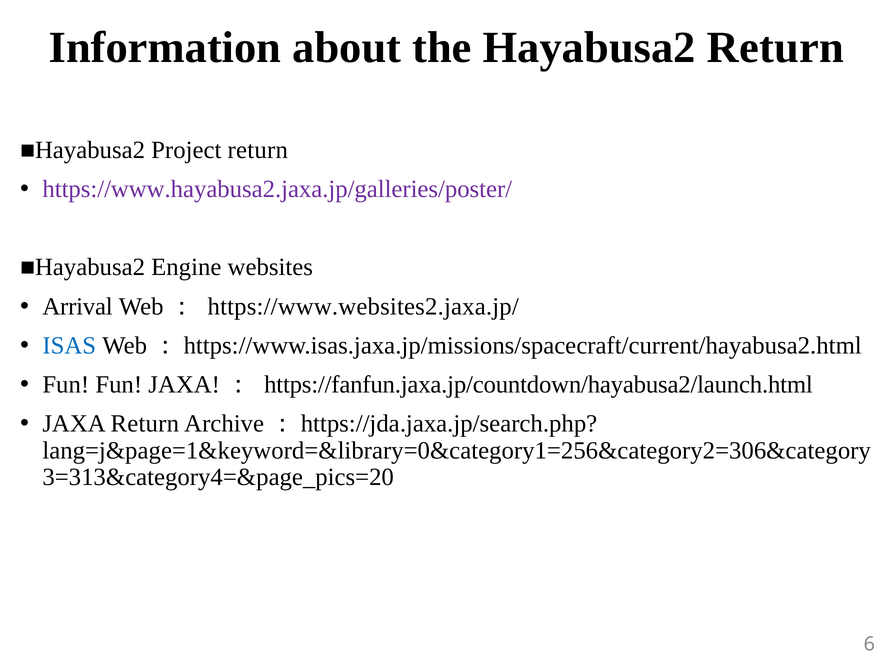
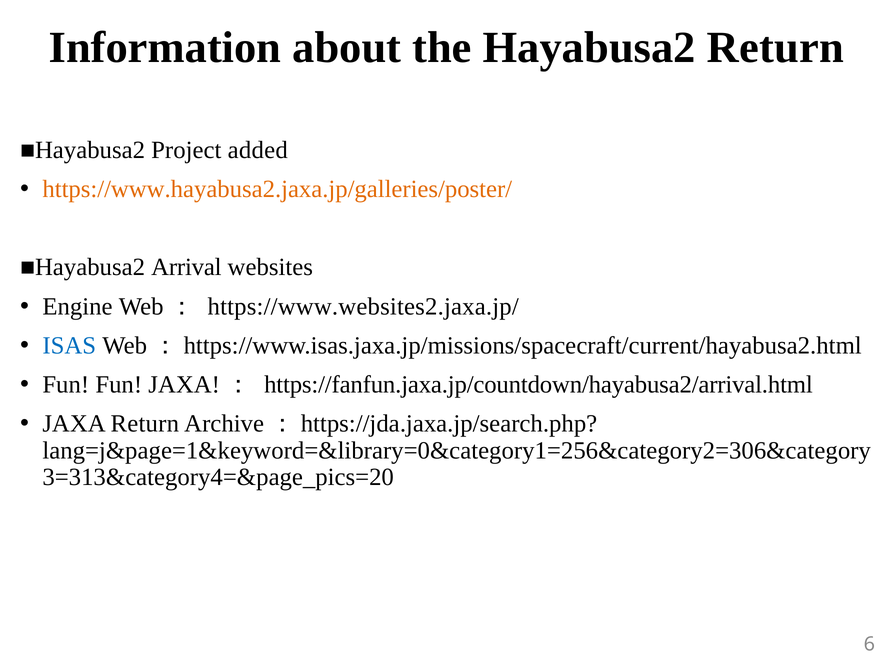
Project return: return -> added
https://www.hayabusa2.jaxa.jp/galleries/poster/ colour: purple -> orange
Engine: Engine -> Arrival
Arrival: Arrival -> Engine
https://fanfun.jaxa.jp/countdown/hayabusa2/launch.html: https://fanfun.jaxa.jp/countdown/hayabusa2/launch.html -> https://fanfun.jaxa.jp/countdown/hayabusa2/arrival.html
